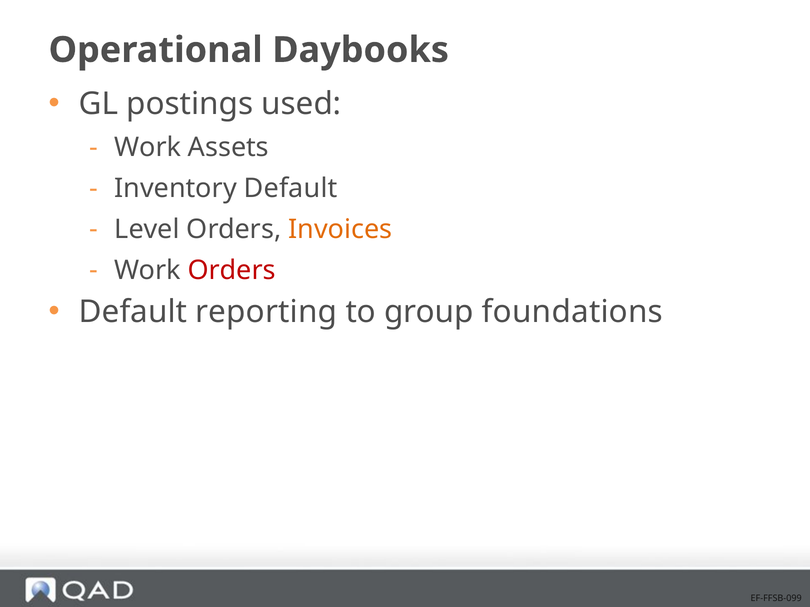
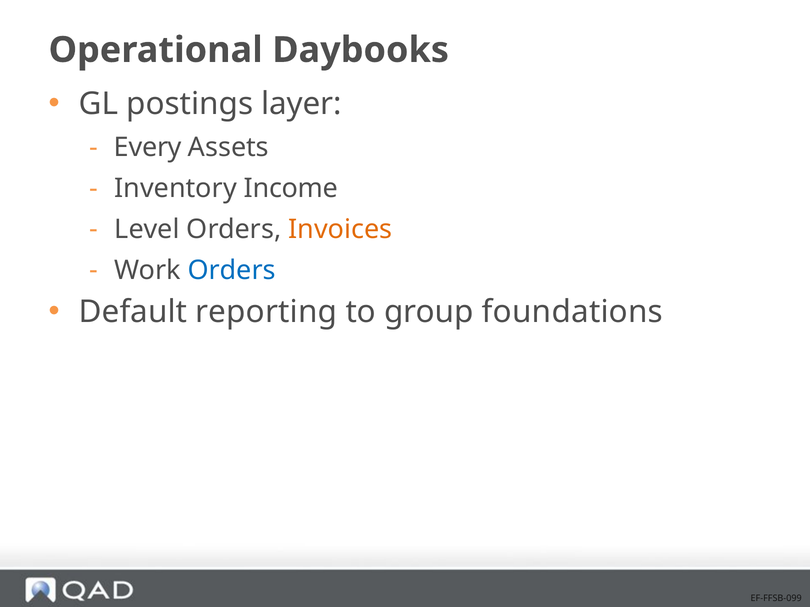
used: used -> layer
Work at (148, 148): Work -> Every
Inventory Default: Default -> Income
Orders at (232, 271) colour: red -> blue
